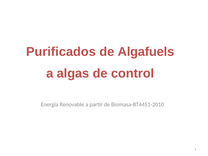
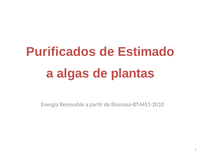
Algafuels: Algafuels -> Estimado
control: control -> plantas
